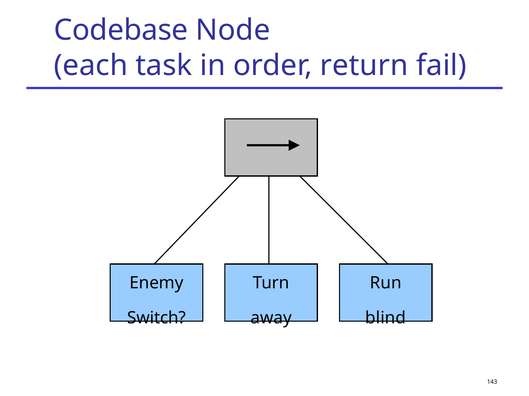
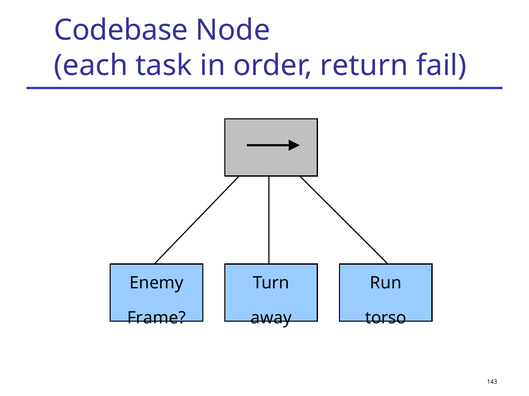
Switch: Switch -> Frame
blind: blind -> torso
